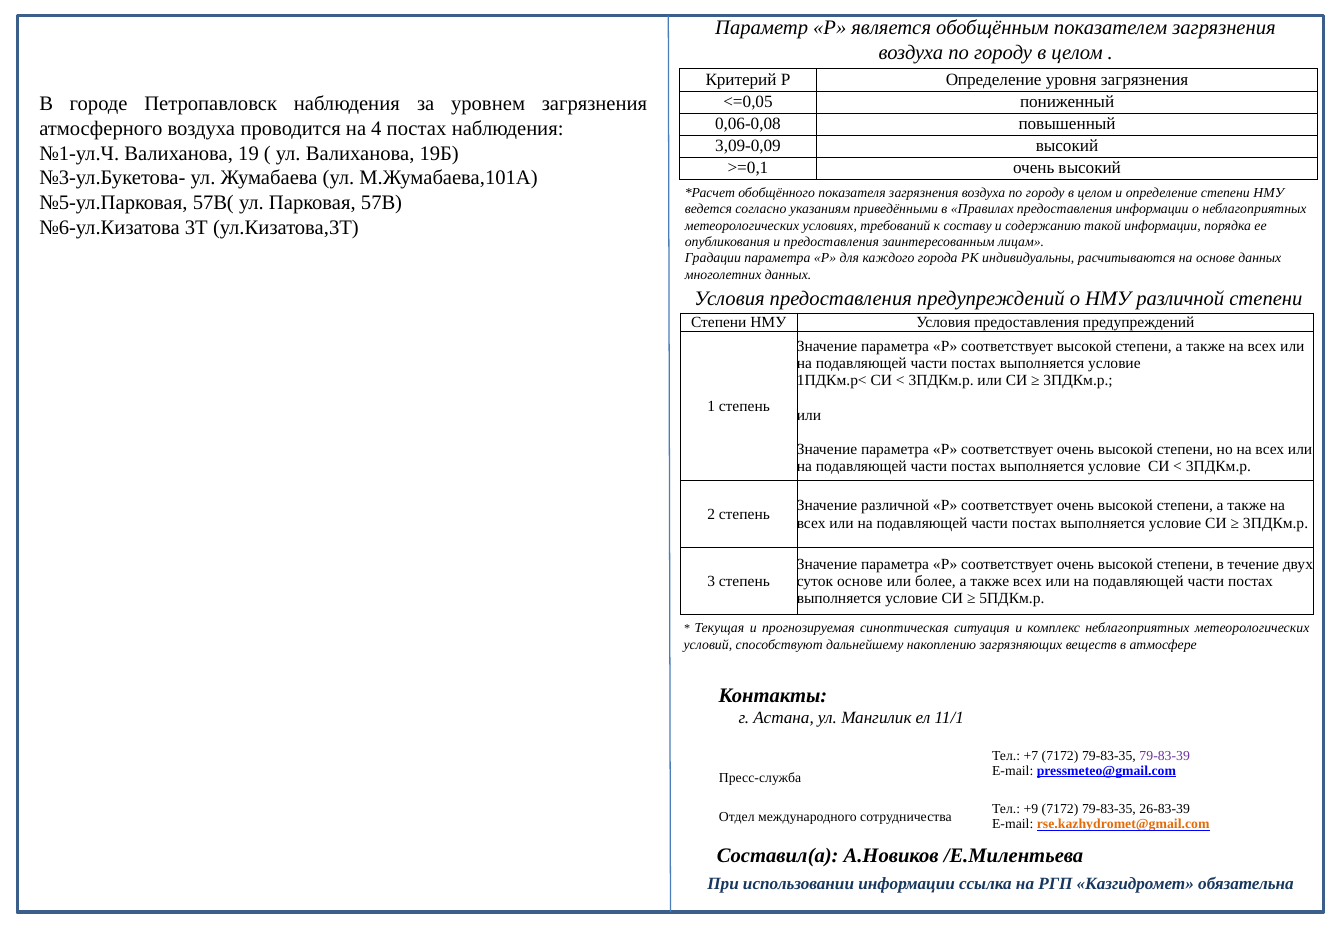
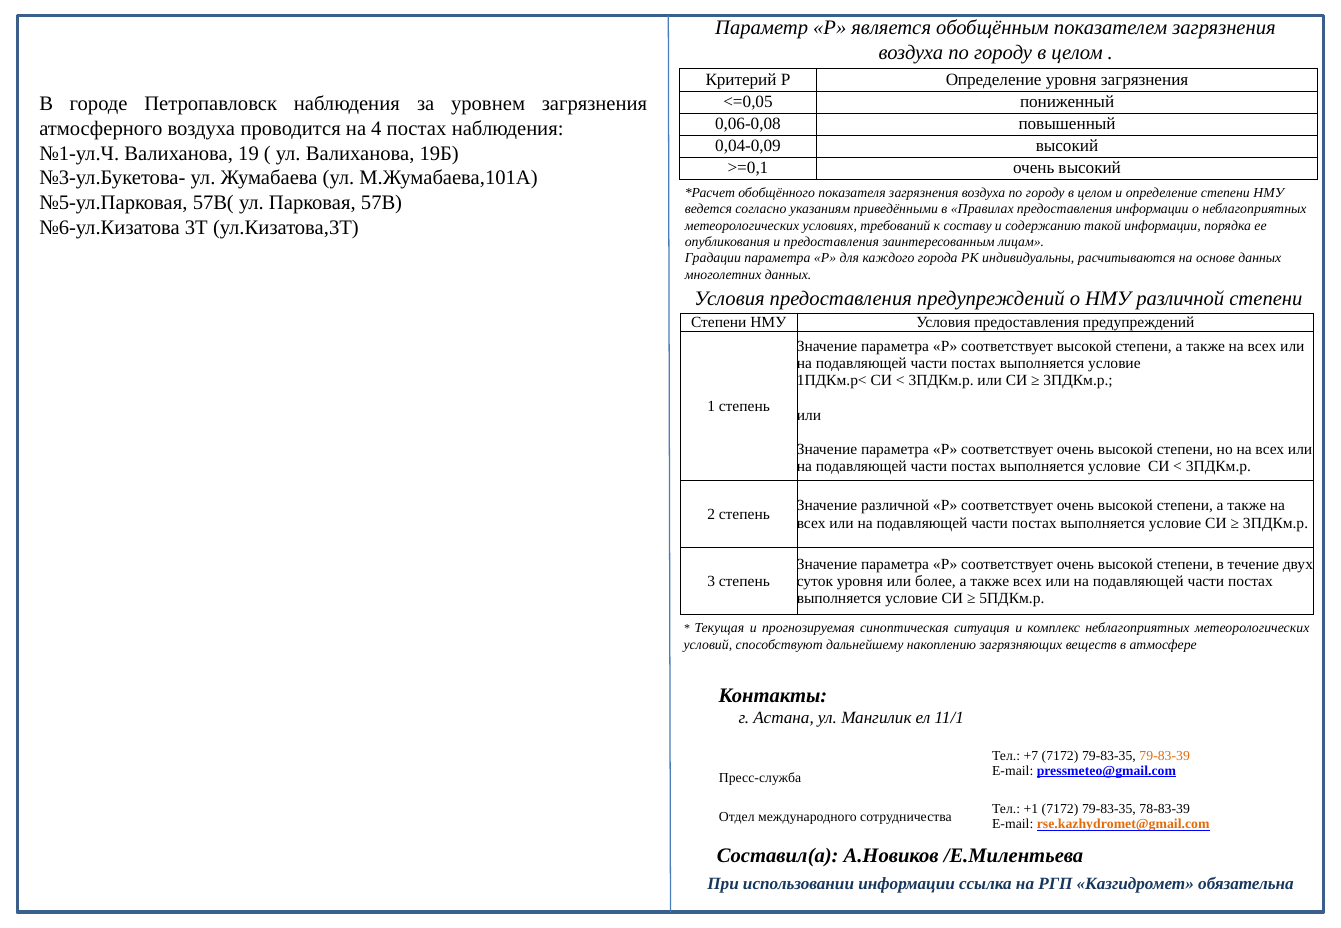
3,09-0,09: 3,09-0,09 -> 0,04-0,09
суток основе: основе -> уровня
79-83-39 colour: purple -> orange
+9: +9 -> +1
26-83-39: 26-83-39 -> 78-83-39
